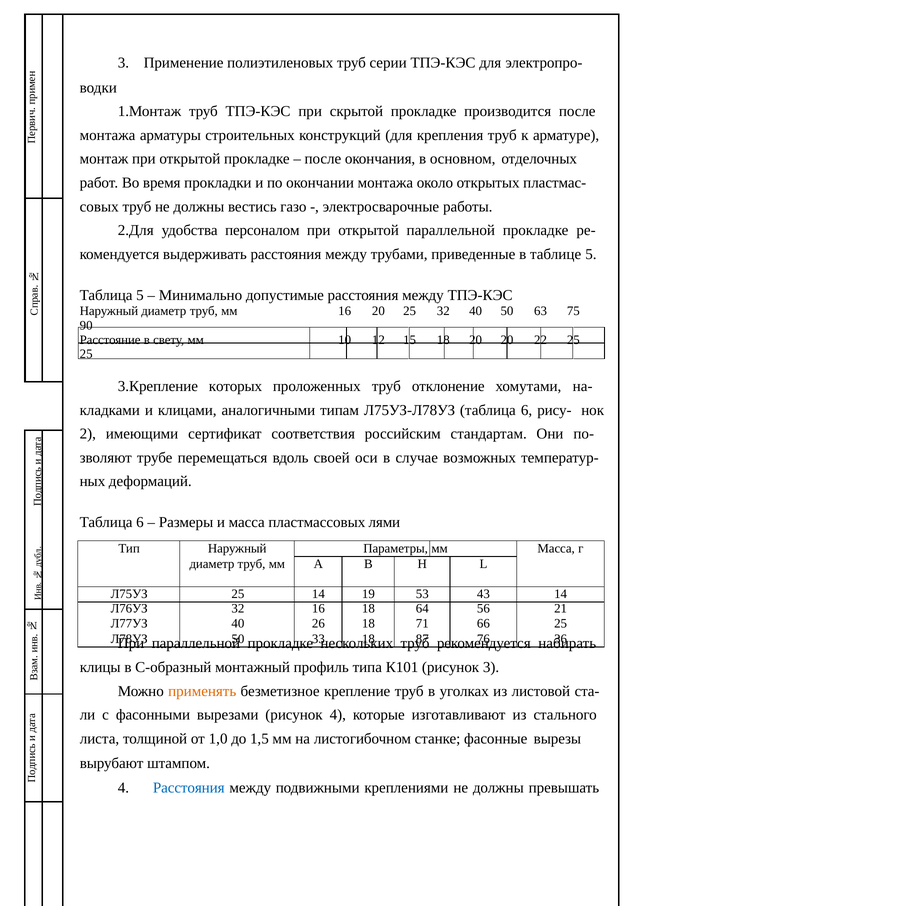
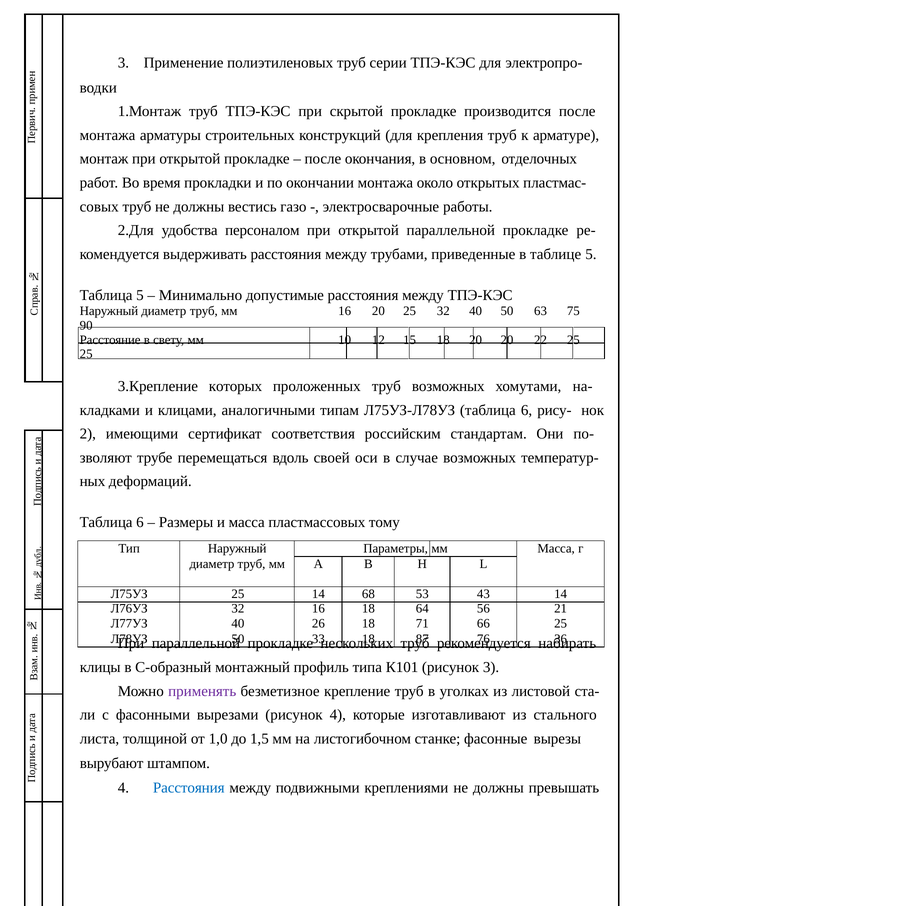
труб отклонение: отклонение -> возможных
лями: лями -> тому
19: 19 -> 68
применять colour: orange -> purple
